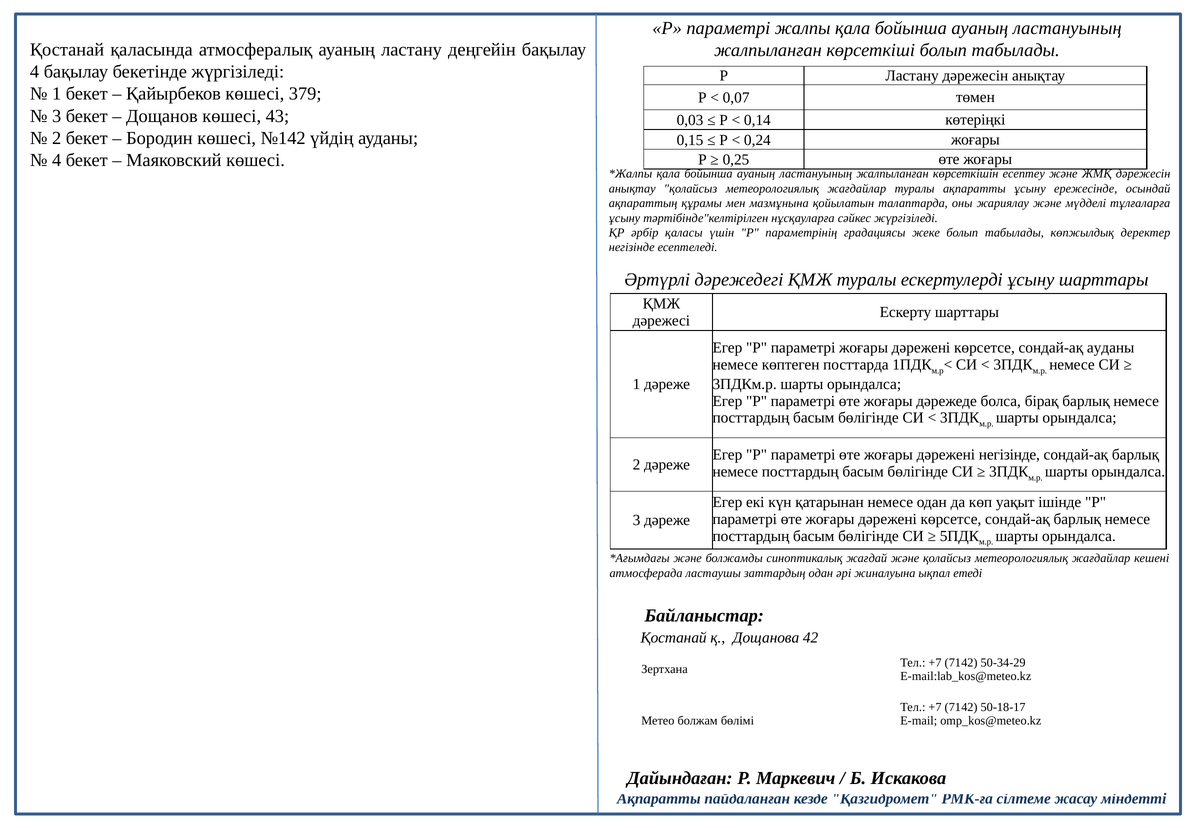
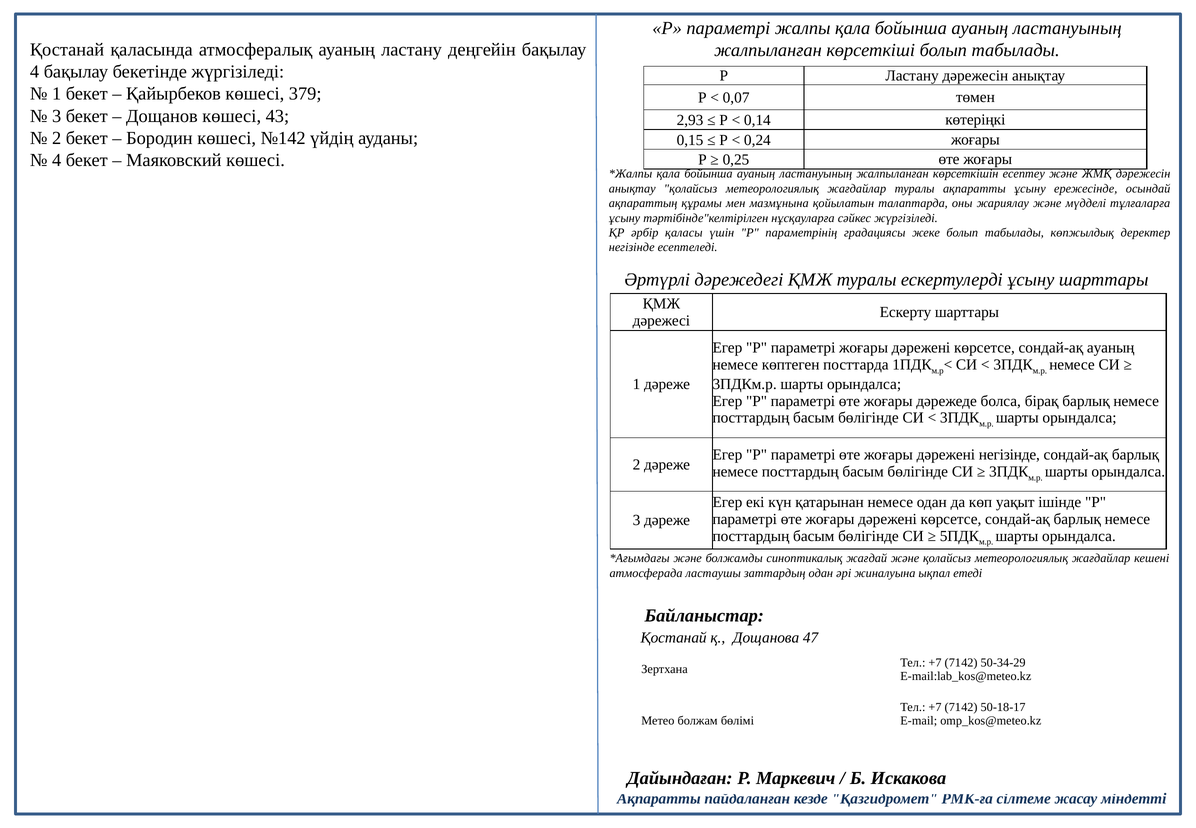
0,03: 0,03 -> 2,93
сондай-ақ ауданы: ауданы -> ауаның
42: 42 -> 47
